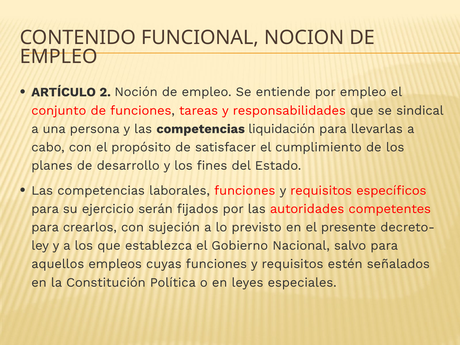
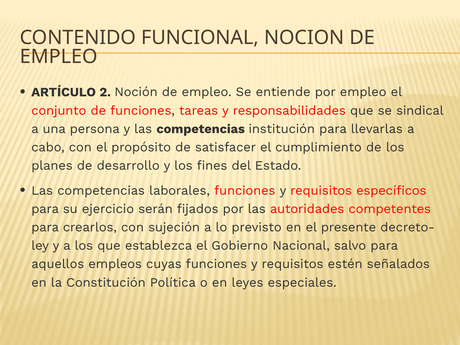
liquidación: liquidación -> institución
